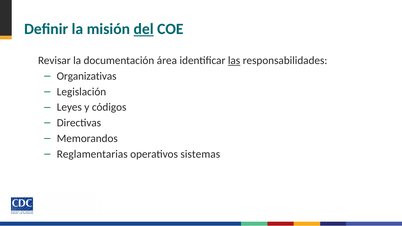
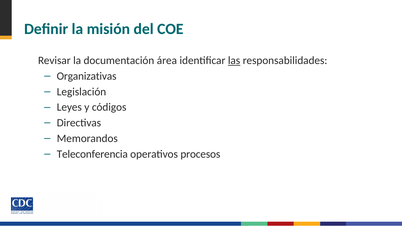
del underline: present -> none
Reglamentarias: Reglamentarias -> Teleconferencia
sistemas: sistemas -> procesos
